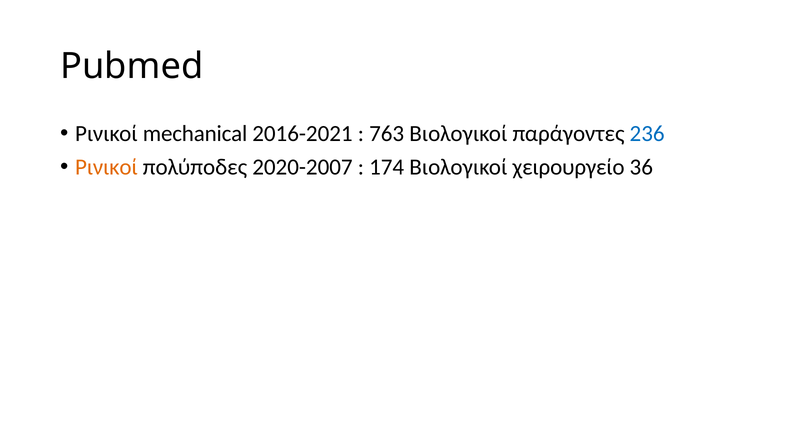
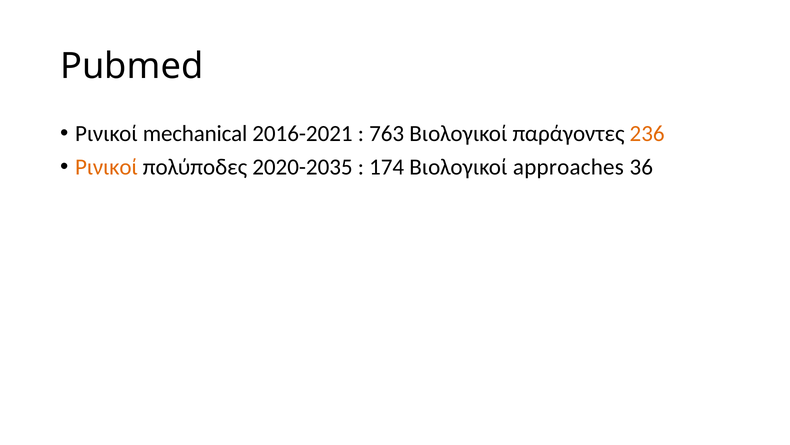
236 colour: blue -> orange
2020-2007: 2020-2007 -> 2020-2035
χειρουργείο: χειρουργείο -> approaches
